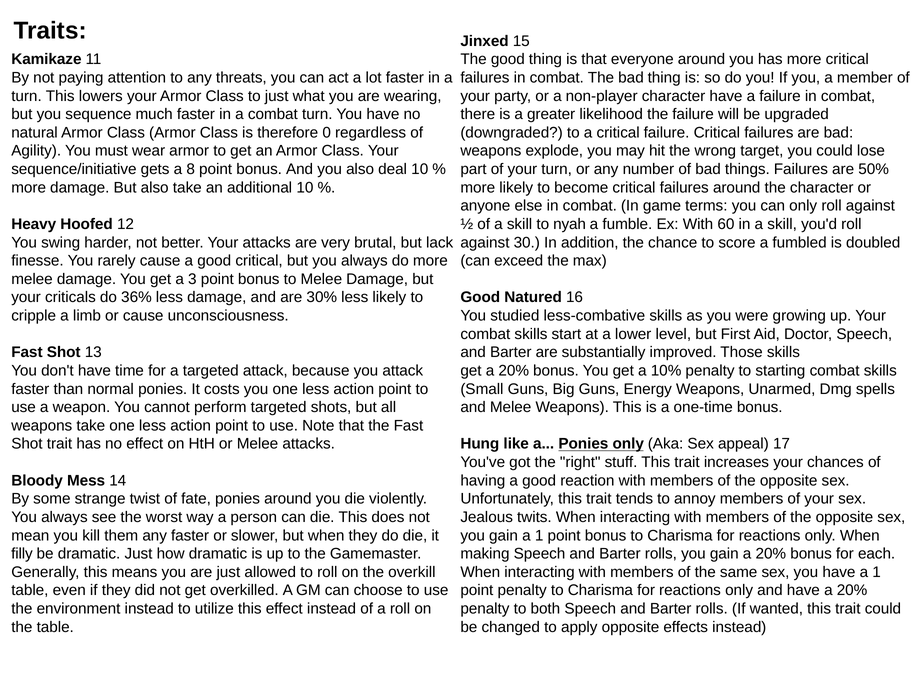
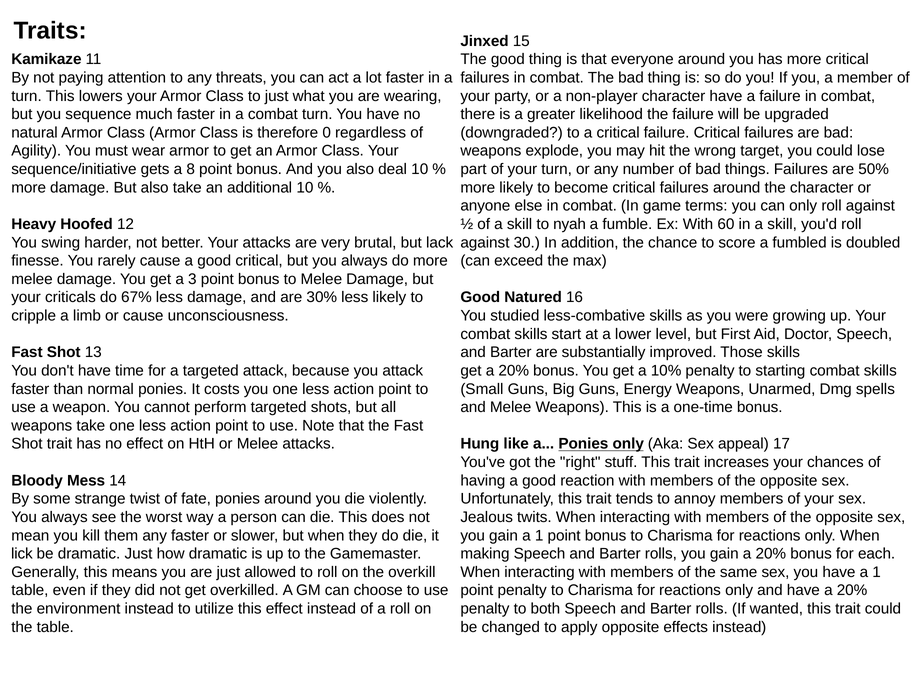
36%: 36% -> 67%
filly: filly -> lick
